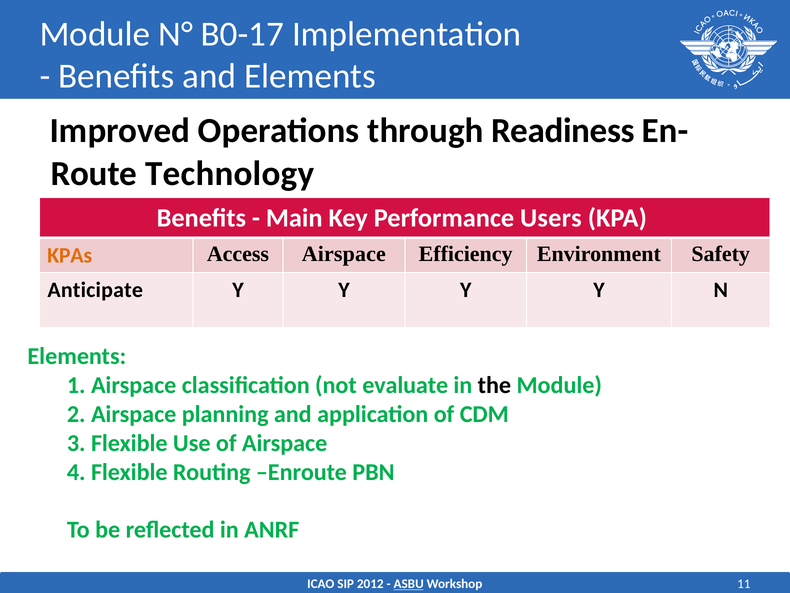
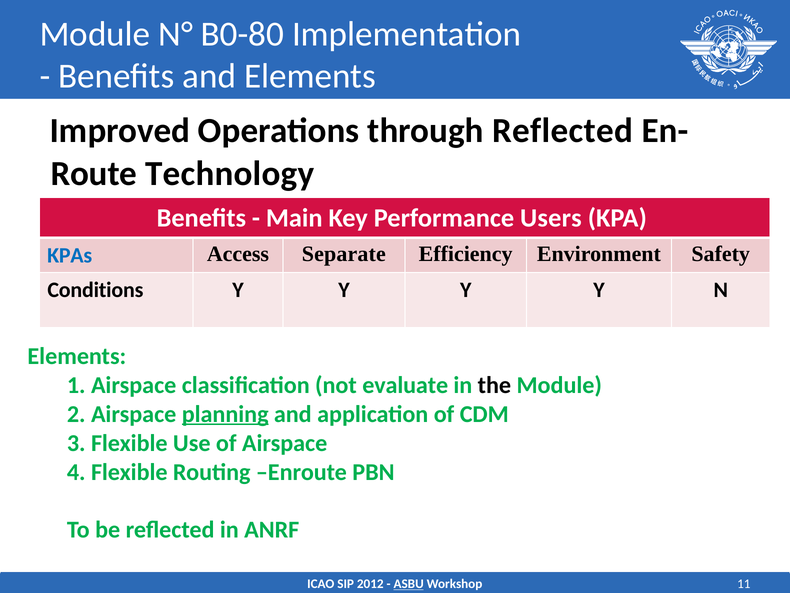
B0-17: B0-17 -> B0-80
through Readiness: Readiness -> Reflected
KPAs colour: orange -> blue
Access Airspace: Airspace -> Separate
Anticipate: Anticipate -> Conditions
planning underline: none -> present
